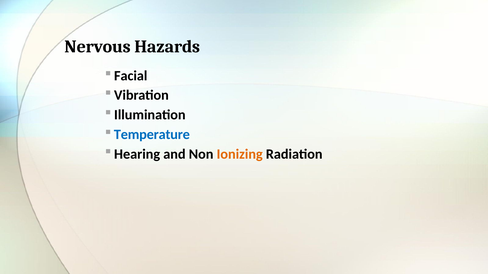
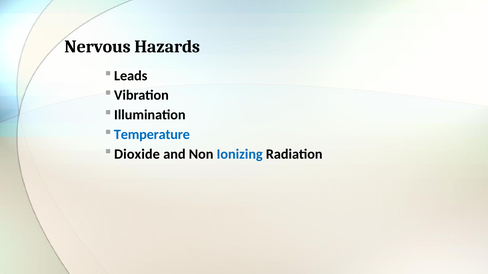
Facial: Facial -> Leads
Hearing: Hearing -> Dioxide
Ionizing colour: orange -> blue
